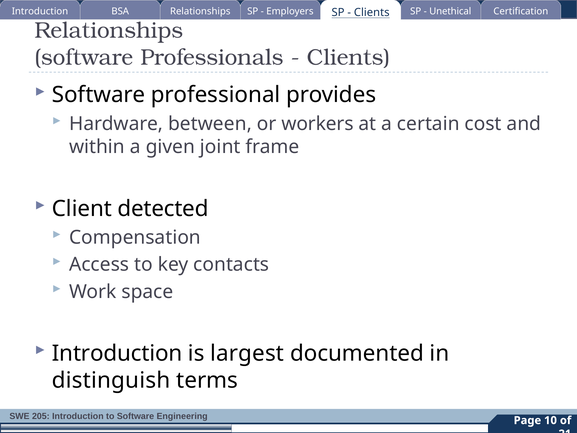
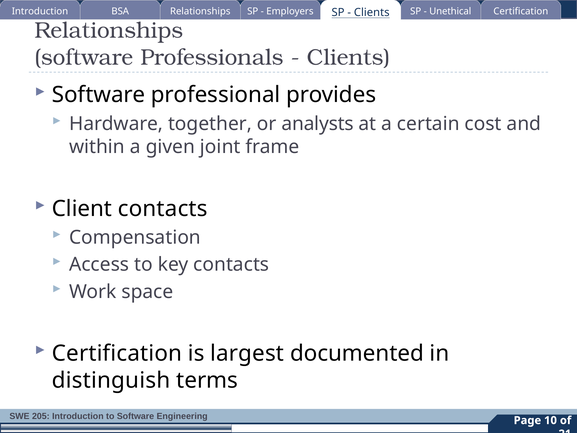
between: between -> together
workers: workers -> analysts
Client detected: detected -> contacts
Introduction at (117, 353): Introduction -> Certification
